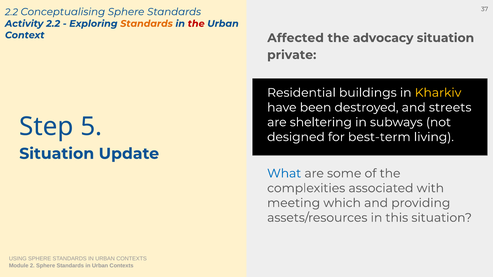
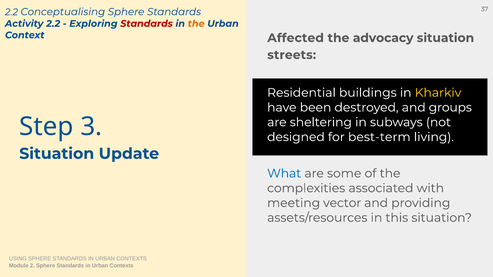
Standards at (147, 24) colour: orange -> red
the at (196, 24) colour: red -> orange
private: private -> streets
streets: streets -> groups
5: 5 -> 3
which: which -> vector
